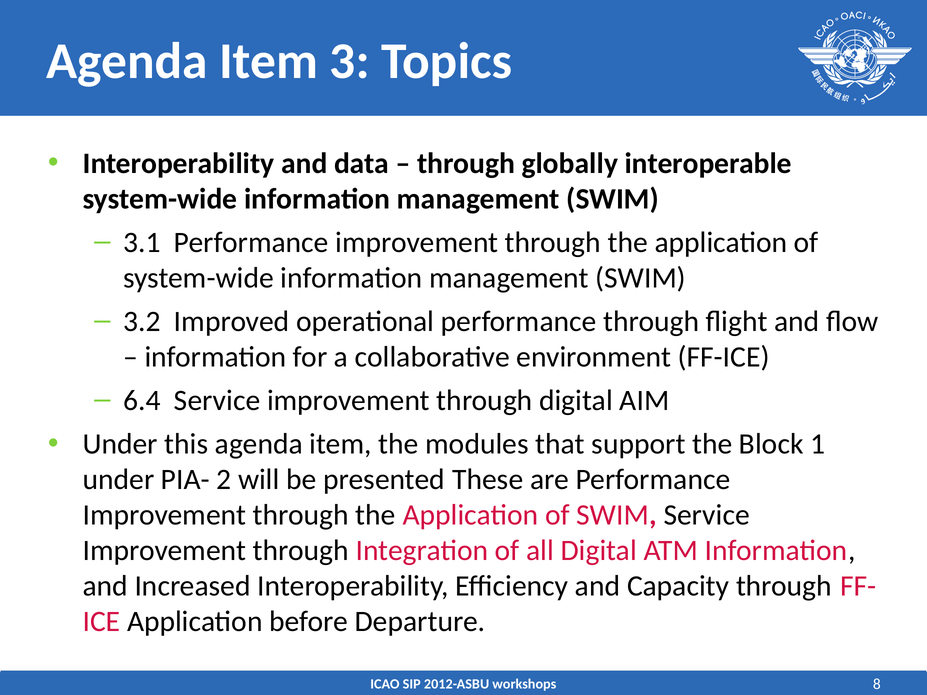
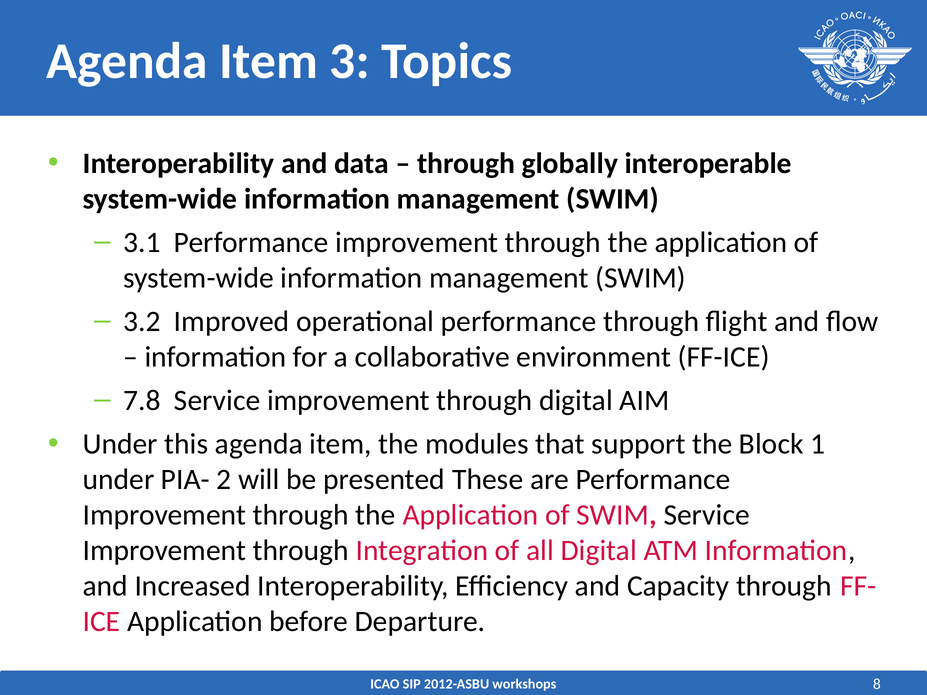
6.4: 6.4 -> 7.8
